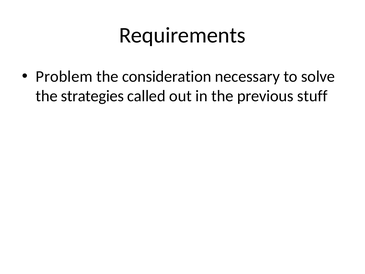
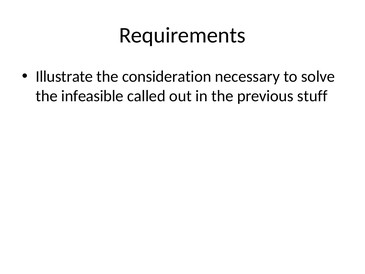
Problem: Problem -> Illustrate
strategies: strategies -> infeasible
